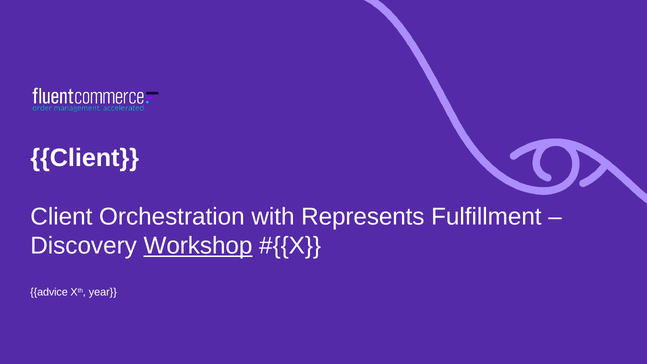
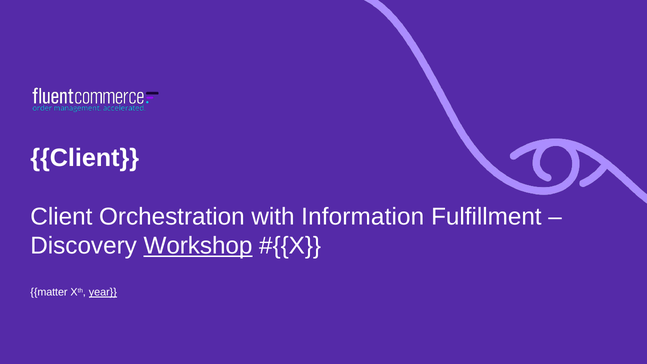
Represents: Represents -> Information
advice: advice -> matter
year underline: none -> present
